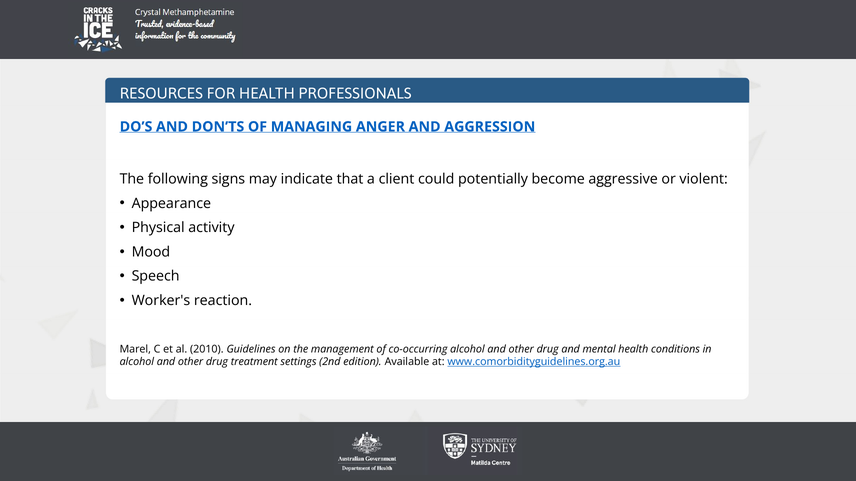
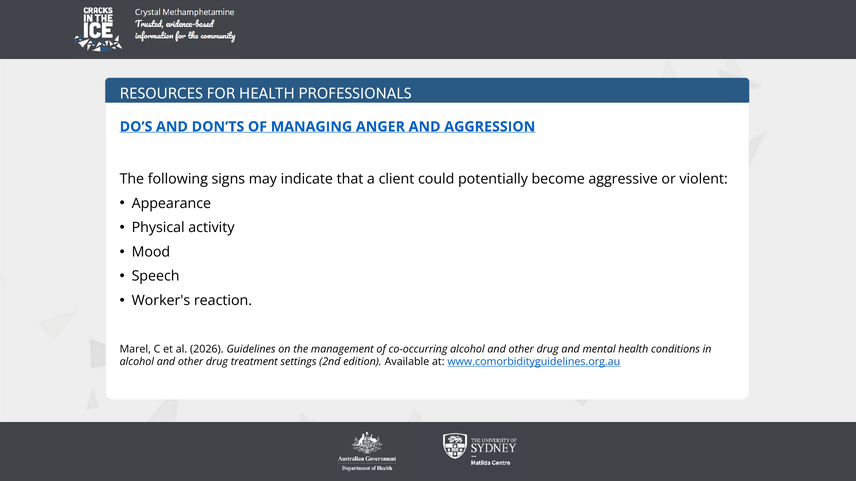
2010: 2010 -> 2026
